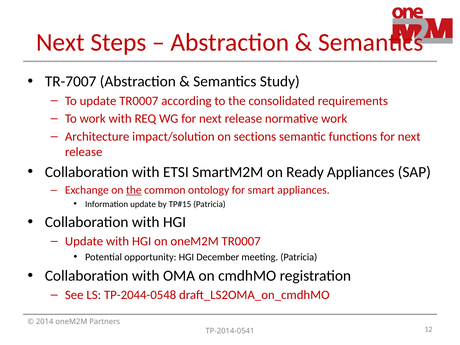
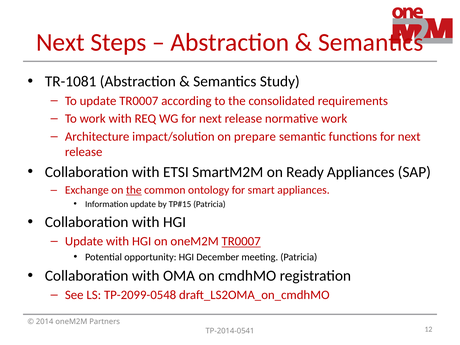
TR-7007: TR-7007 -> TR-1081
sections: sections -> prepare
TR0007 at (241, 241) underline: none -> present
TP-2044-0548: TP-2044-0548 -> TP-2099-0548
